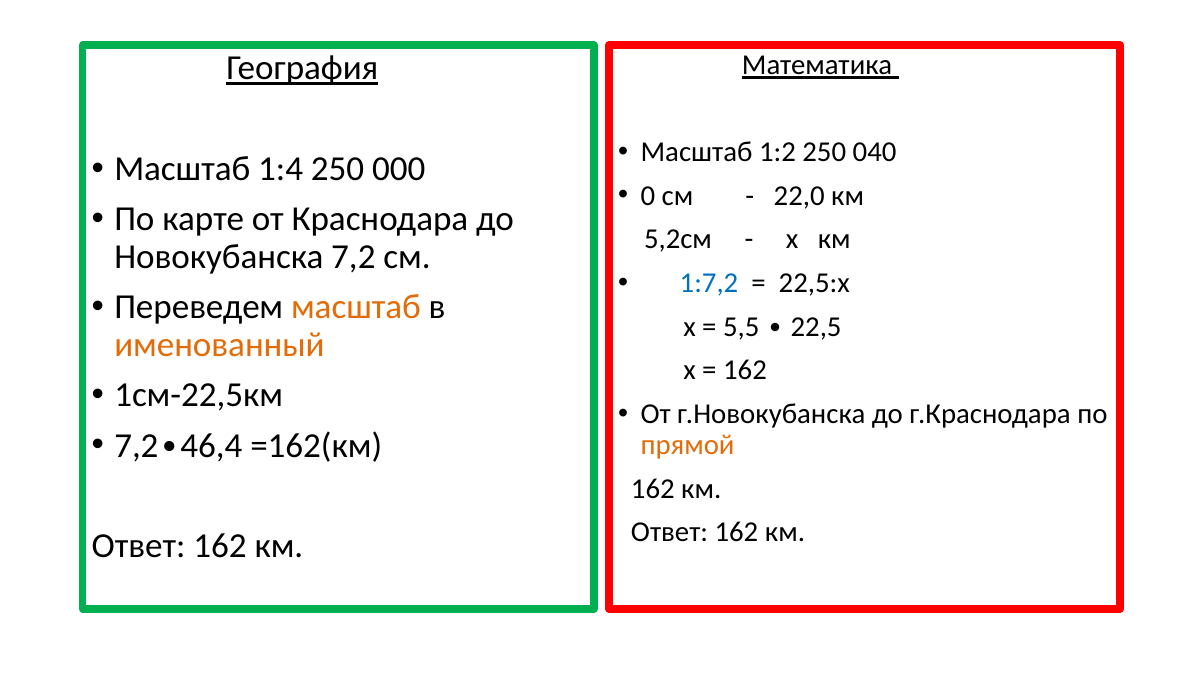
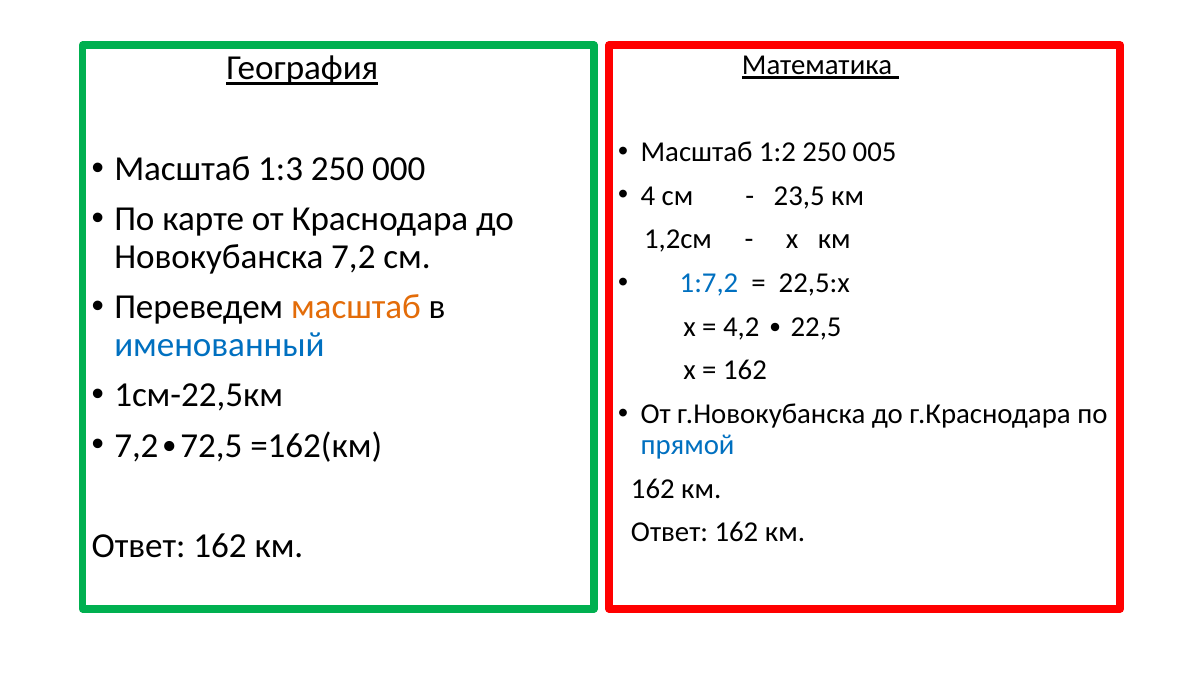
040: 040 -> 005
1:4: 1:4 -> 1:3
0: 0 -> 4
22,0: 22,0 -> 23,5
5,2см: 5,2см -> 1,2см
5,5: 5,5 -> 4,2
именованный colour: orange -> blue
46,4: 46,4 -> 72,5
прямой colour: orange -> blue
